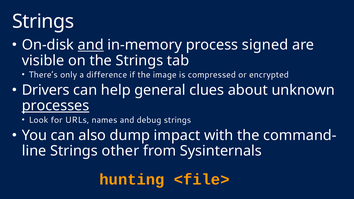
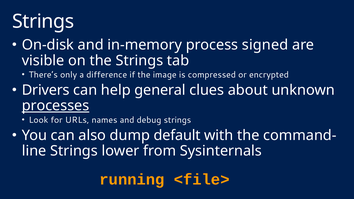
and at (91, 45) underline: present -> none
impact: impact -> default
other: other -> lower
hunting: hunting -> running
